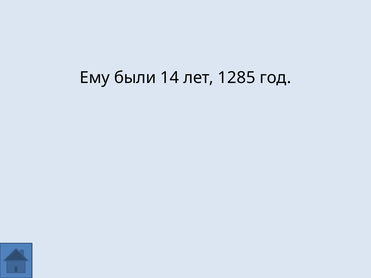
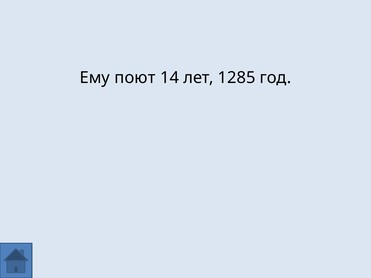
были: были -> поют
